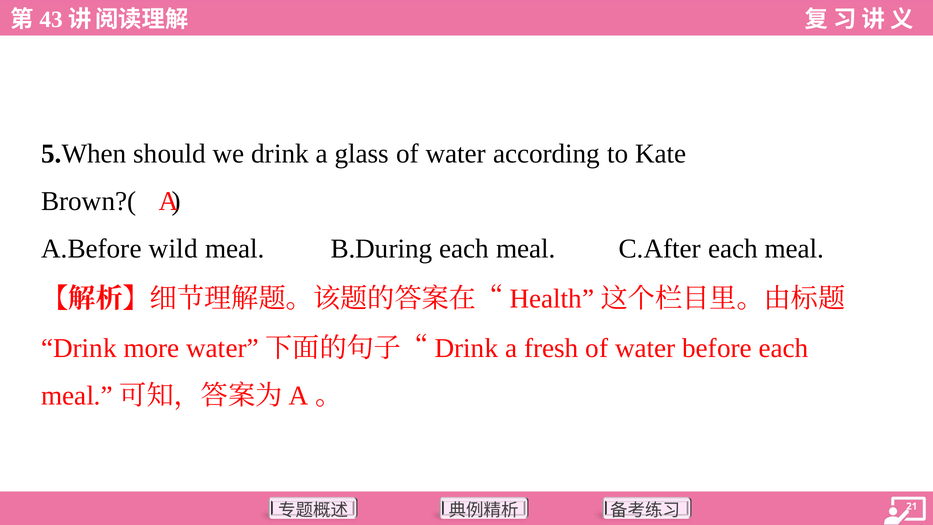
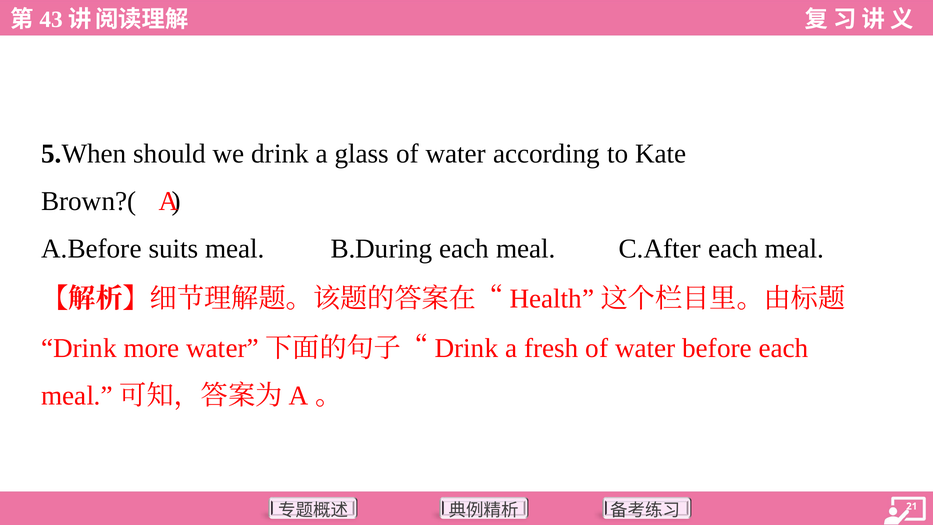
wild: wild -> suits
